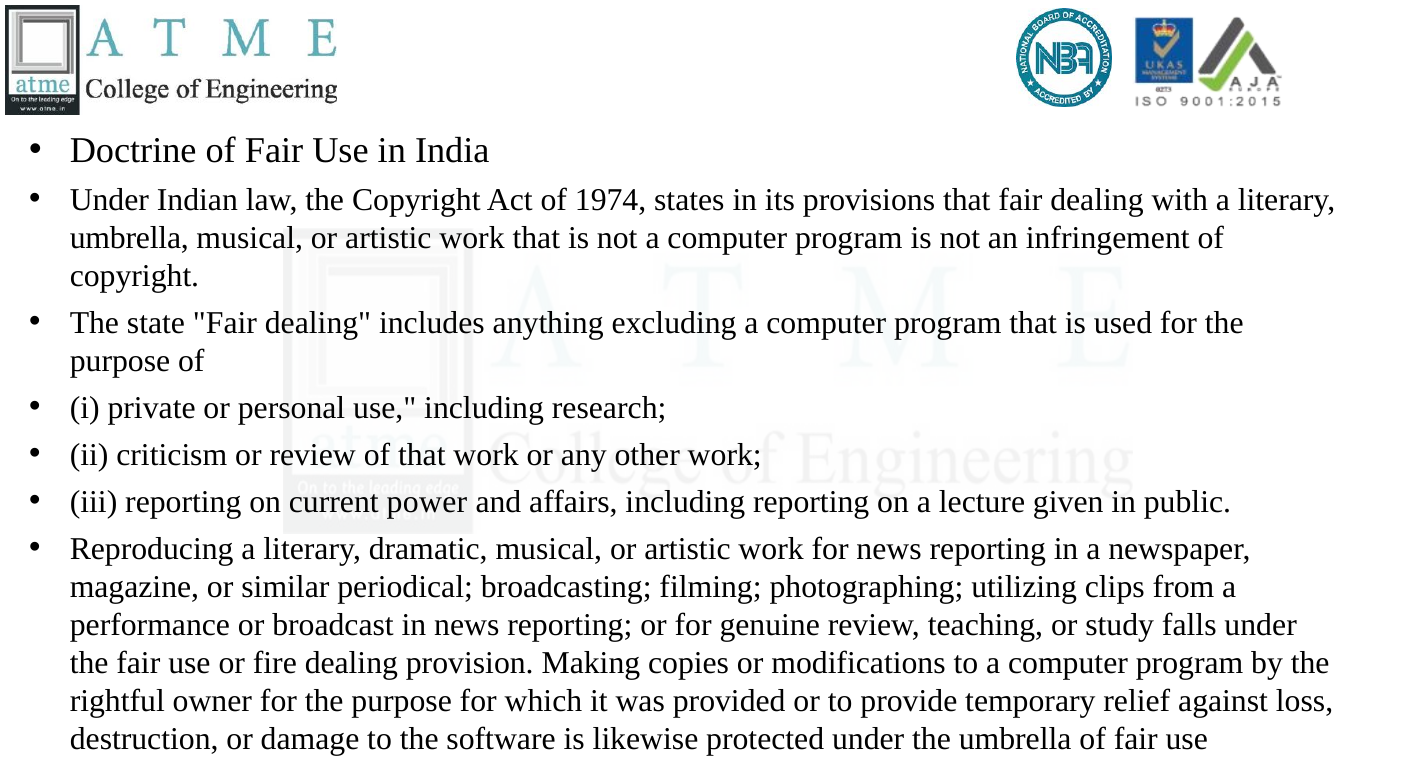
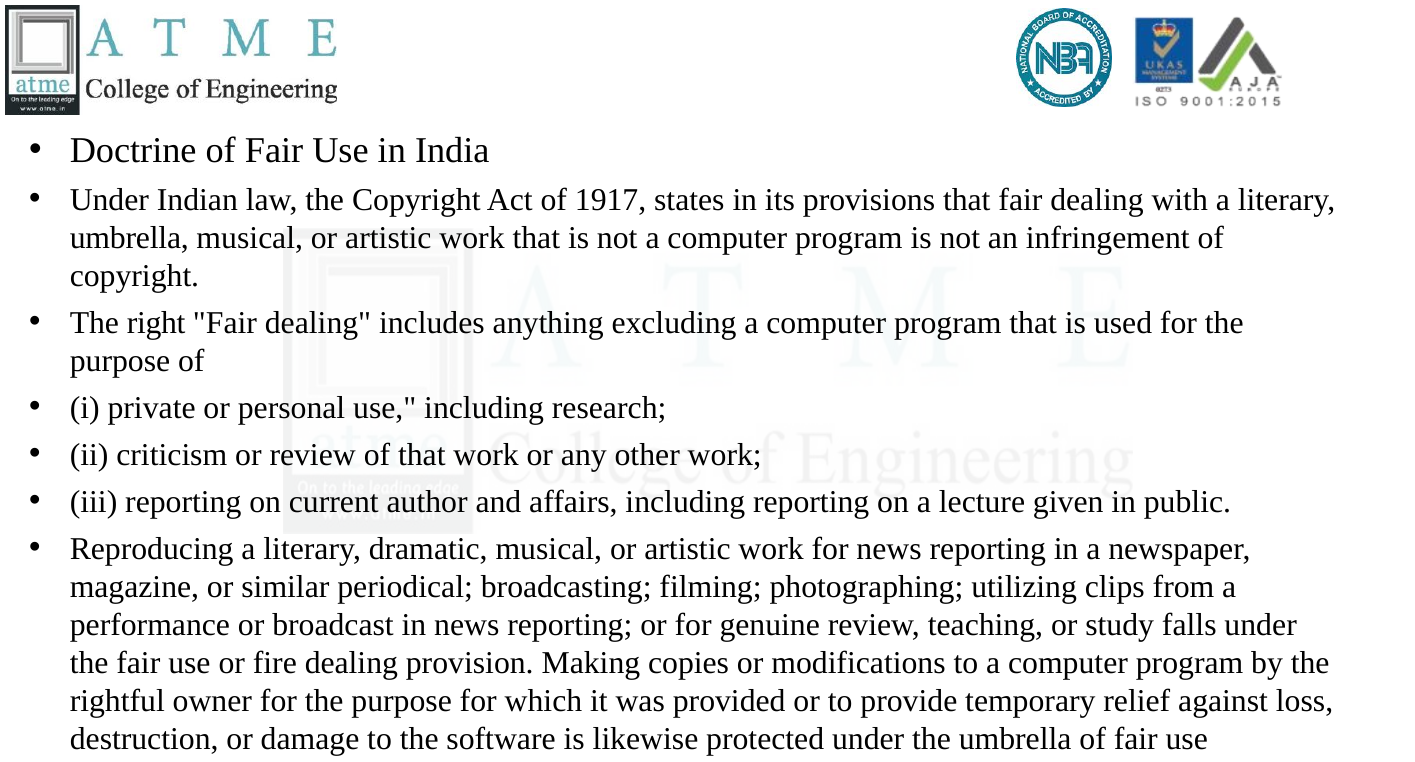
1974: 1974 -> 1917
state: state -> right
power: power -> author
